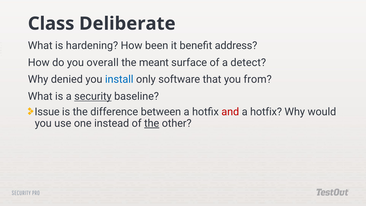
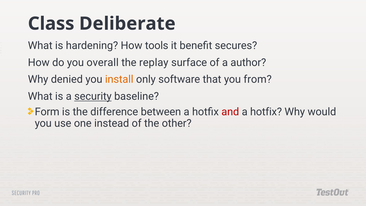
been: been -> tools
address: address -> secures
meant: meant -> replay
detect: detect -> author
install colour: blue -> orange
Issue: Issue -> Form
the at (152, 123) underline: present -> none
